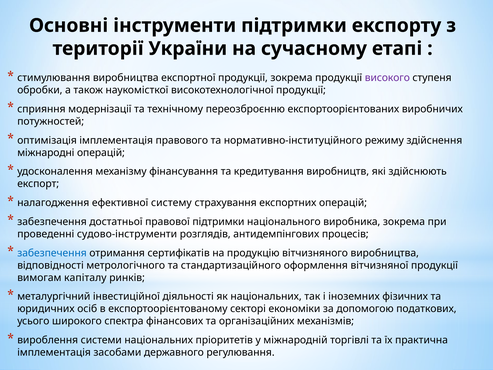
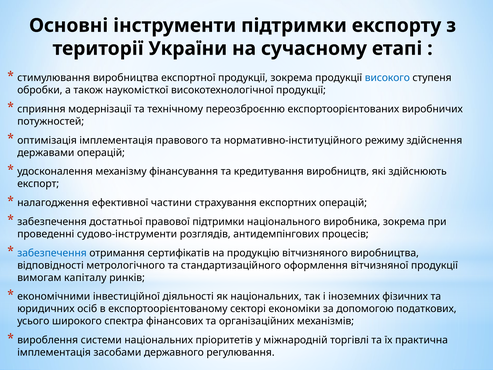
високого colour: purple -> blue
міжнародні: міжнародні -> державами
систему: систему -> частини
металургічний: металургічний -> економічними
